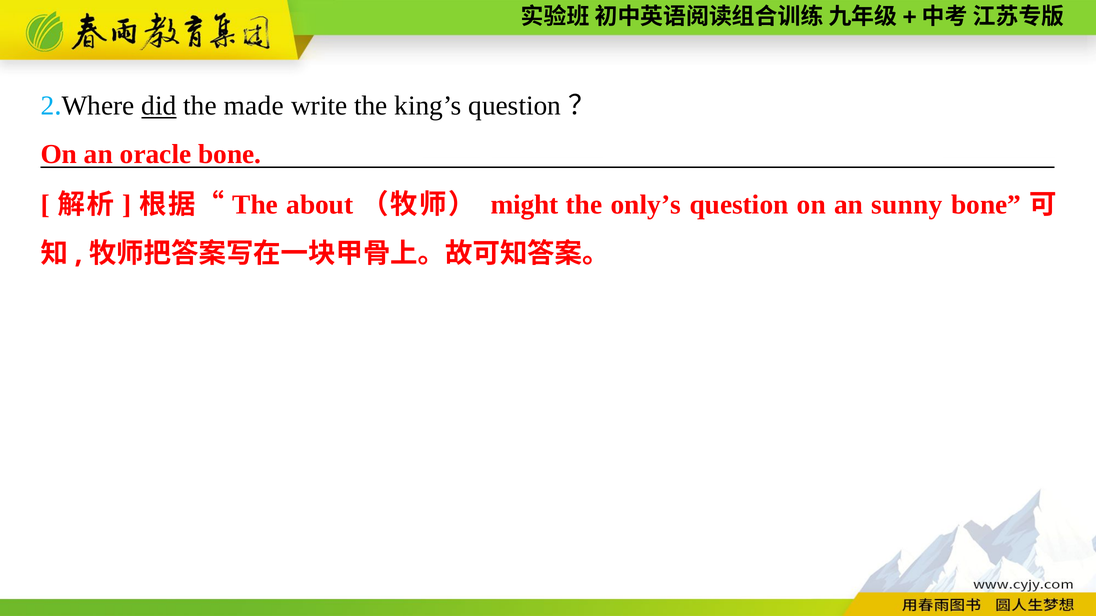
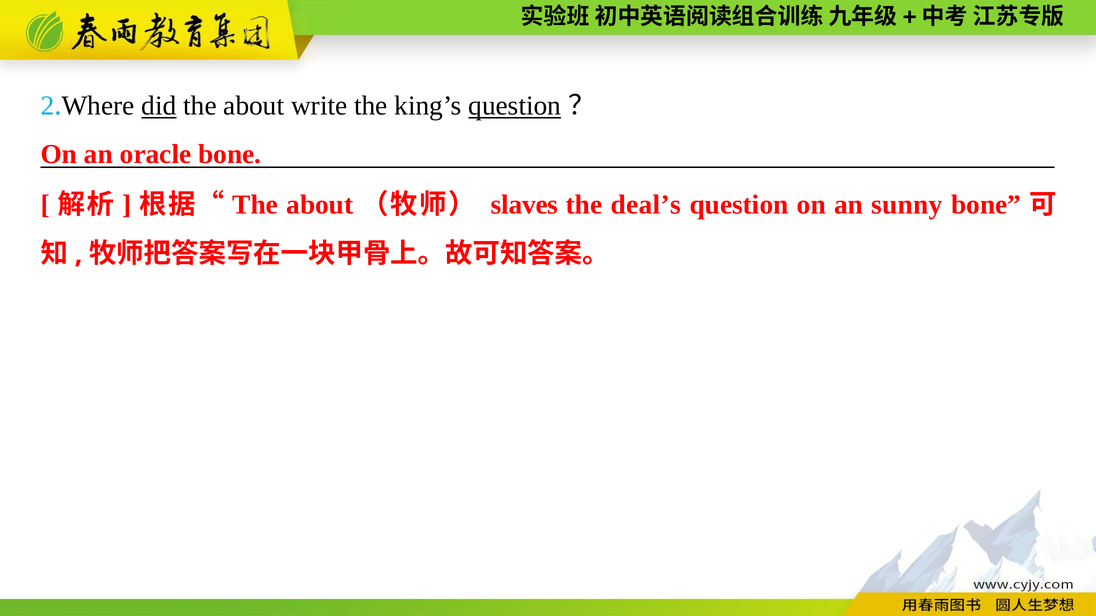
made at (254, 106): made -> about
question at (515, 106) underline: none -> present
might: might -> slaves
only’s: only’s -> deal’s
